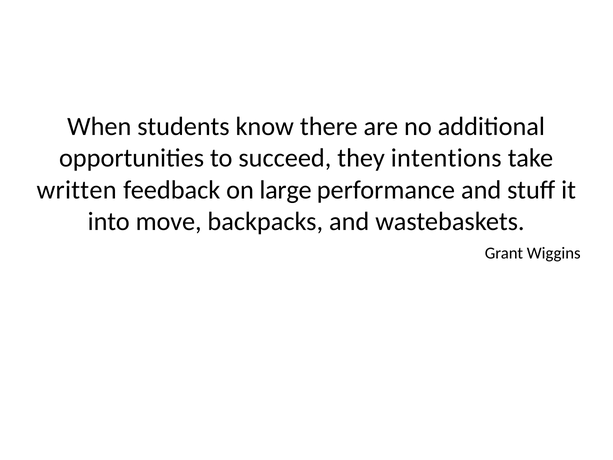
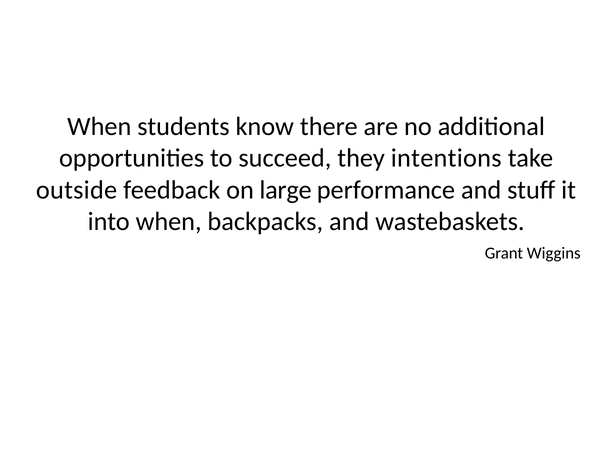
written: written -> outside
into move: move -> when
